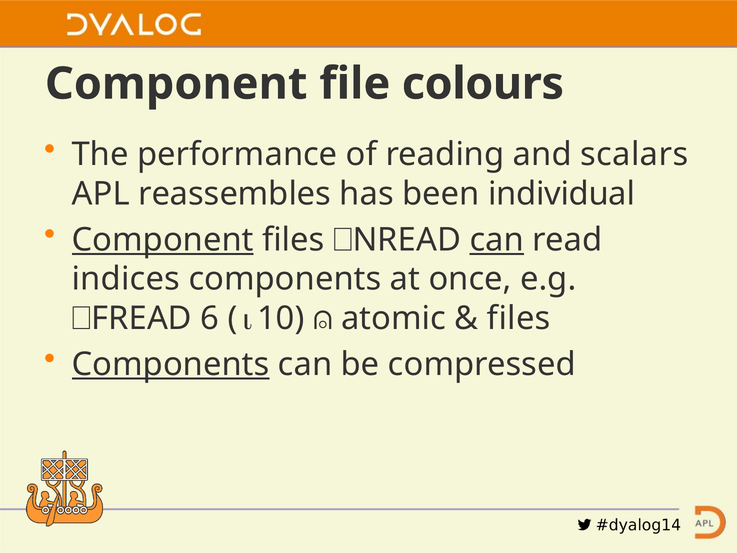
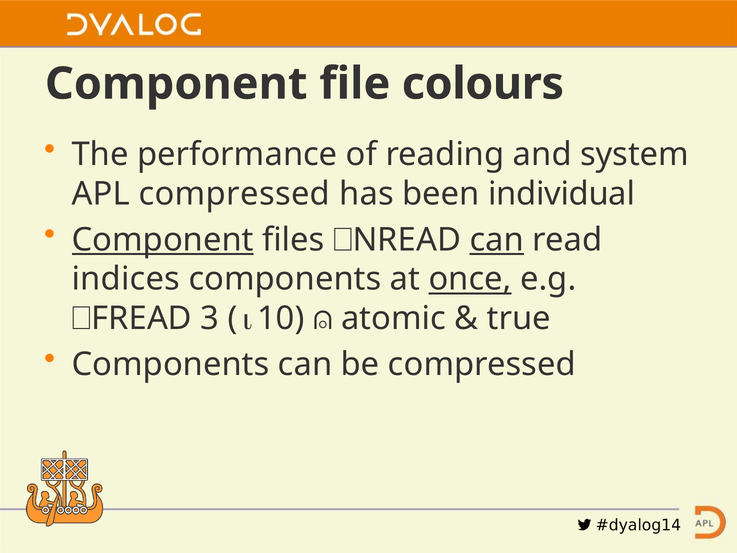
scalars: scalars -> system
APL reassembles: reassembles -> compressed
once underline: none -> present
6: 6 -> 3
files at (519, 318): files -> true
Components at (171, 364) underline: present -> none
